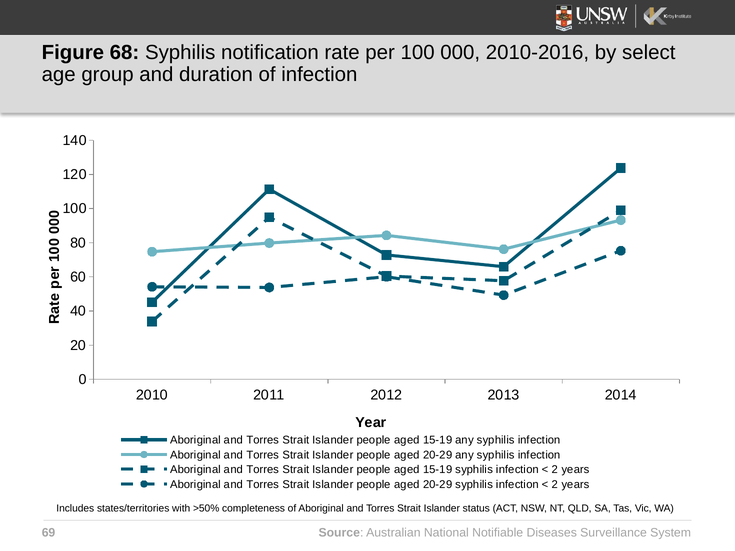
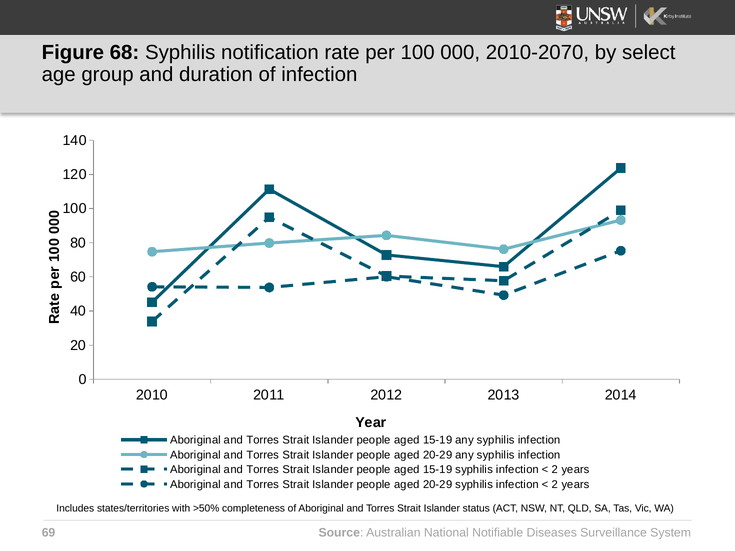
2010-2016: 2010-2016 -> 2010-2070
